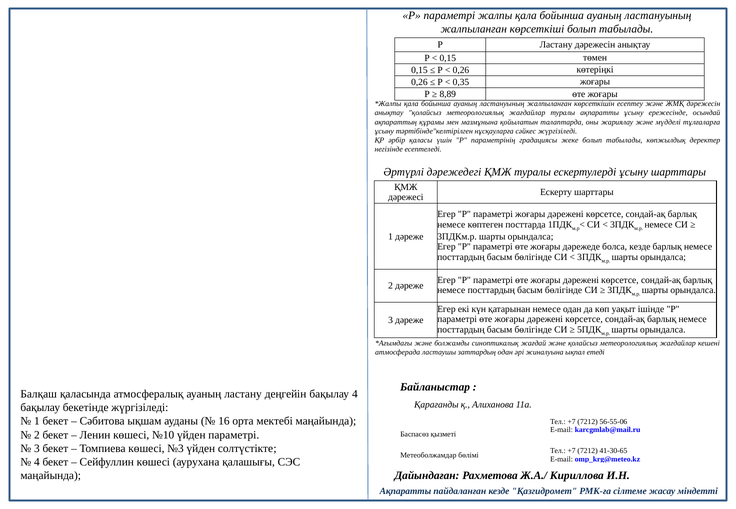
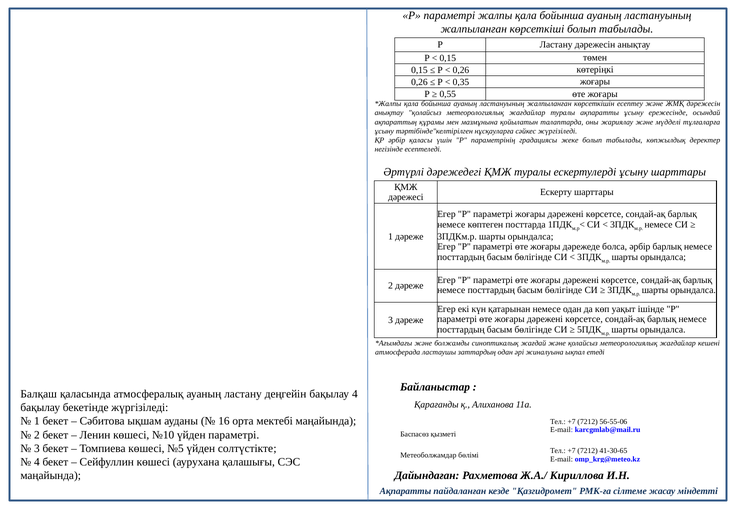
8,89: 8,89 -> 0,55
болса кезде: кезде -> әрбір
№3: №3 -> №5
